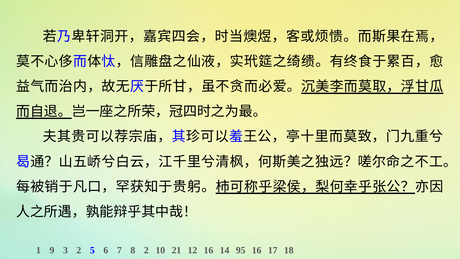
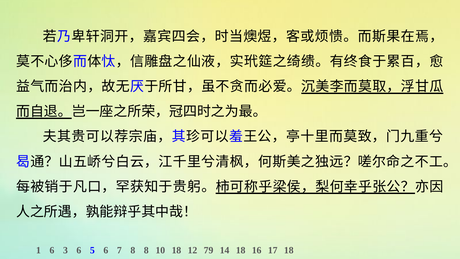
1 9: 9 -> 6
3 2: 2 -> 6
8 2: 2 -> 8
10 21: 21 -> 18
12 16: 16 -> 79
14 95: 95 -> 18
